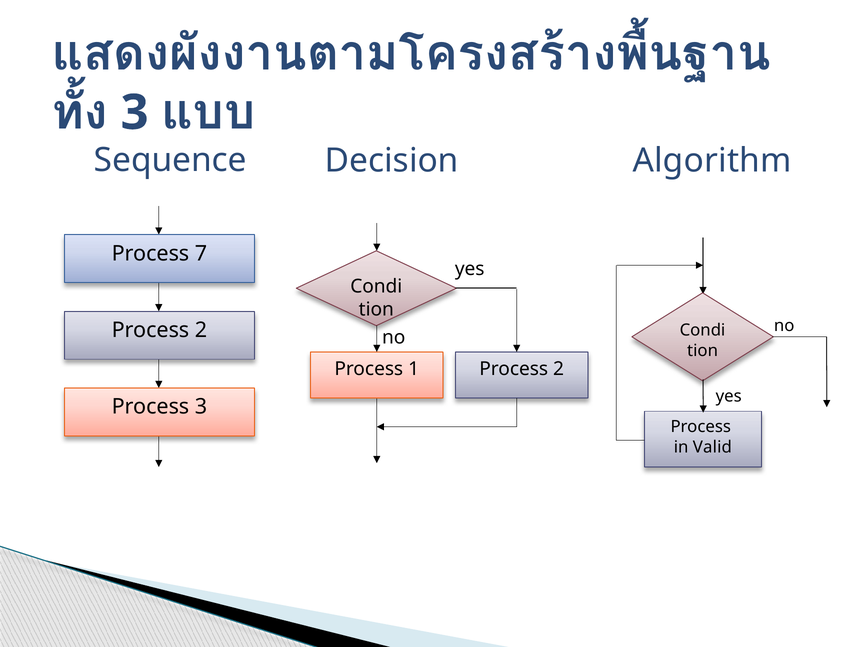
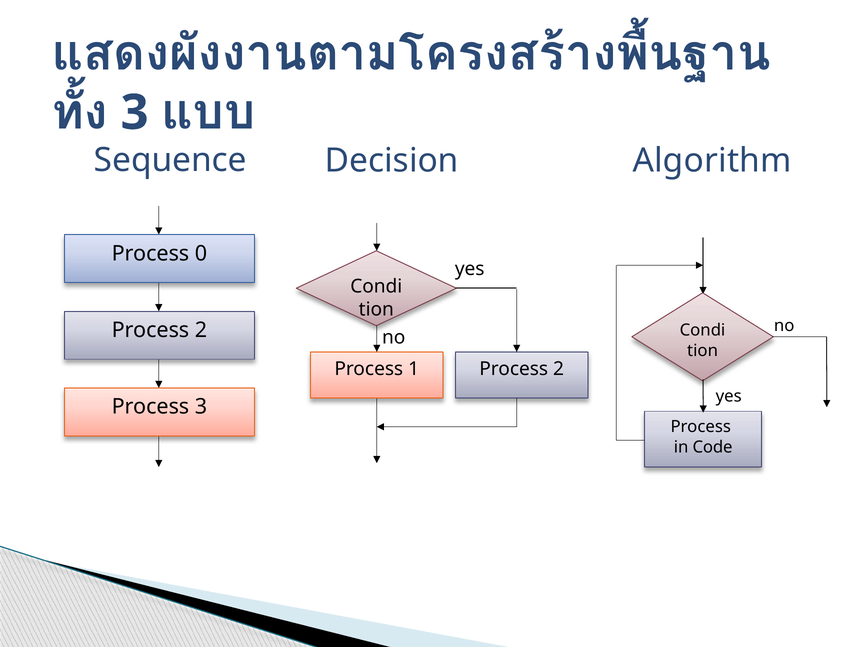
7: 7 -> 0
Valid: Valid -> Code
